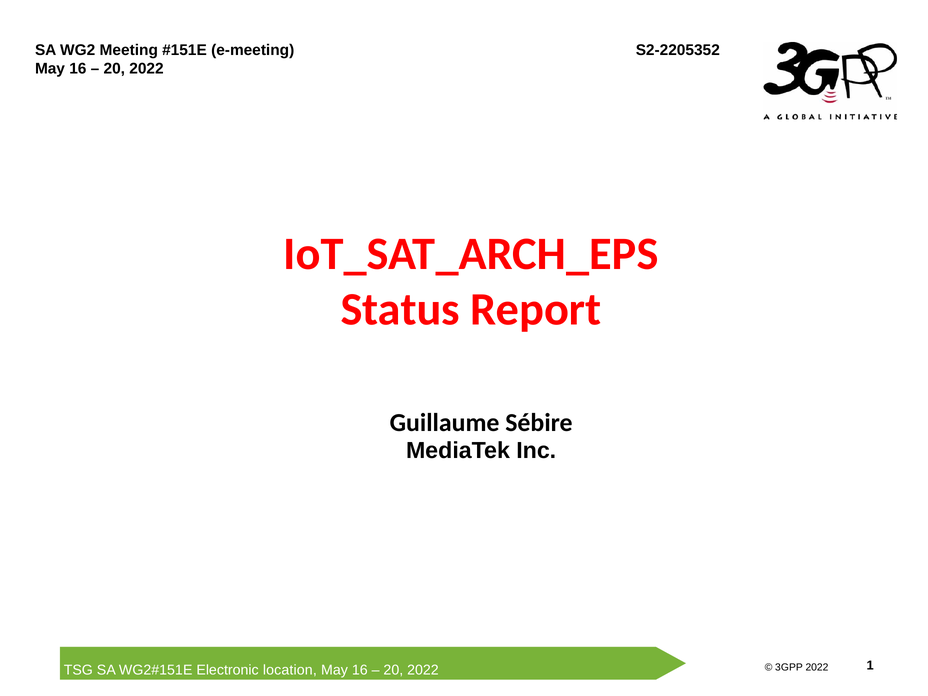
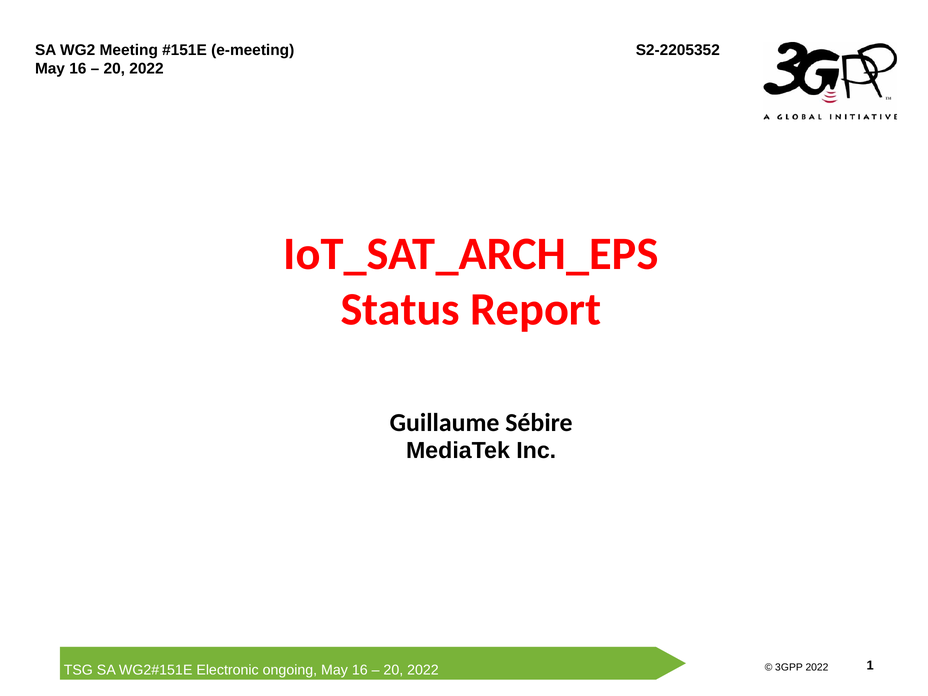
location: location -> ongoing
